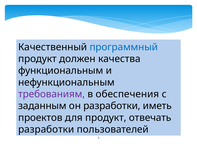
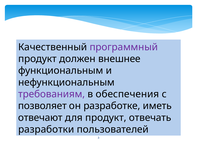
программный colour: blue -> purple
качества: качества -> внешнее
заданным: заданным -> позволяет
он разработки: разработки -> разработке
проектов: проектов -> отвечают
